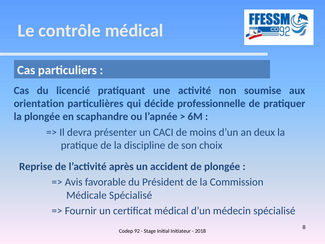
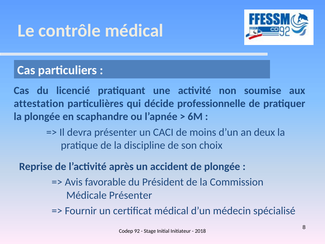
orientation: orientation -> attestation
Médicale Spécialisé: Spécialisé -> Présenter
